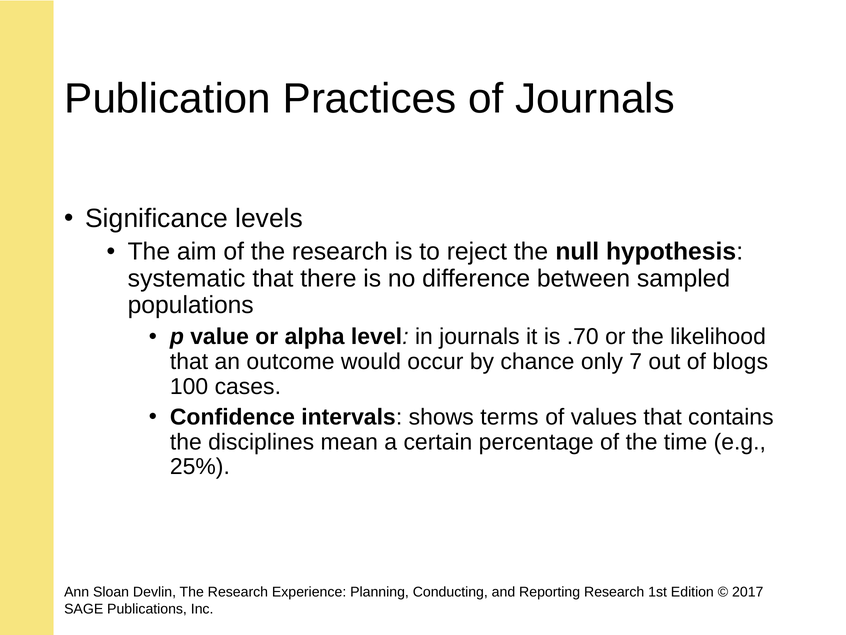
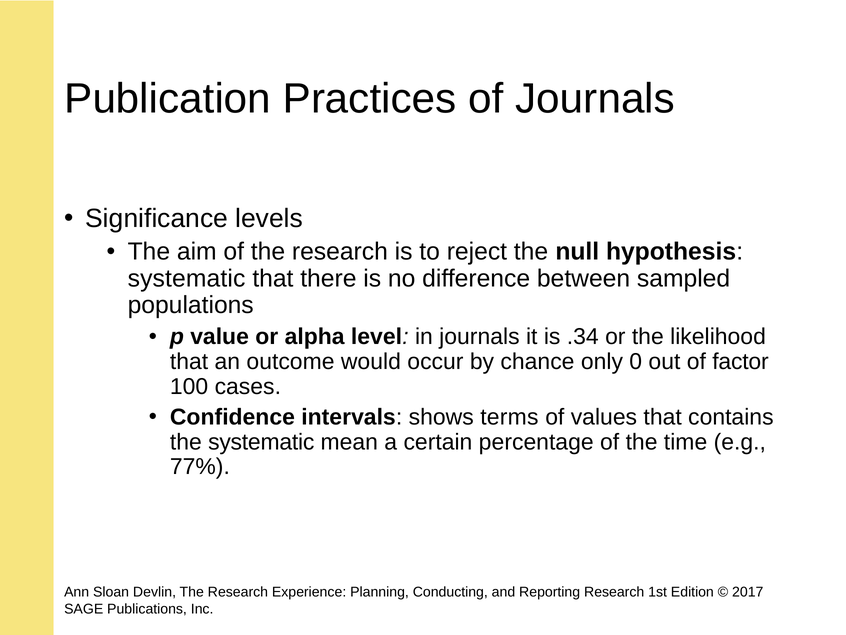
.70: .70 -> .34
7: 7 -> 0
blogs: blogs -> factor
the disciplines: disciplines -> systematic
25%: 25% -> 77%
